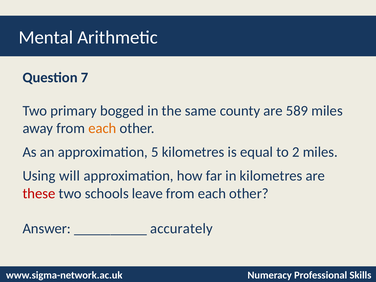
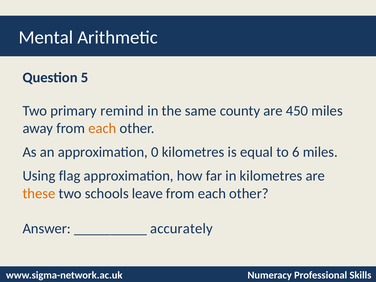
7: 7 -> 5
bogged: bogged -> remind
589: 589 -> 450
5: 5 -> 0
2: 2 -> 6
will: will -> flag
these colour: red -> orange
